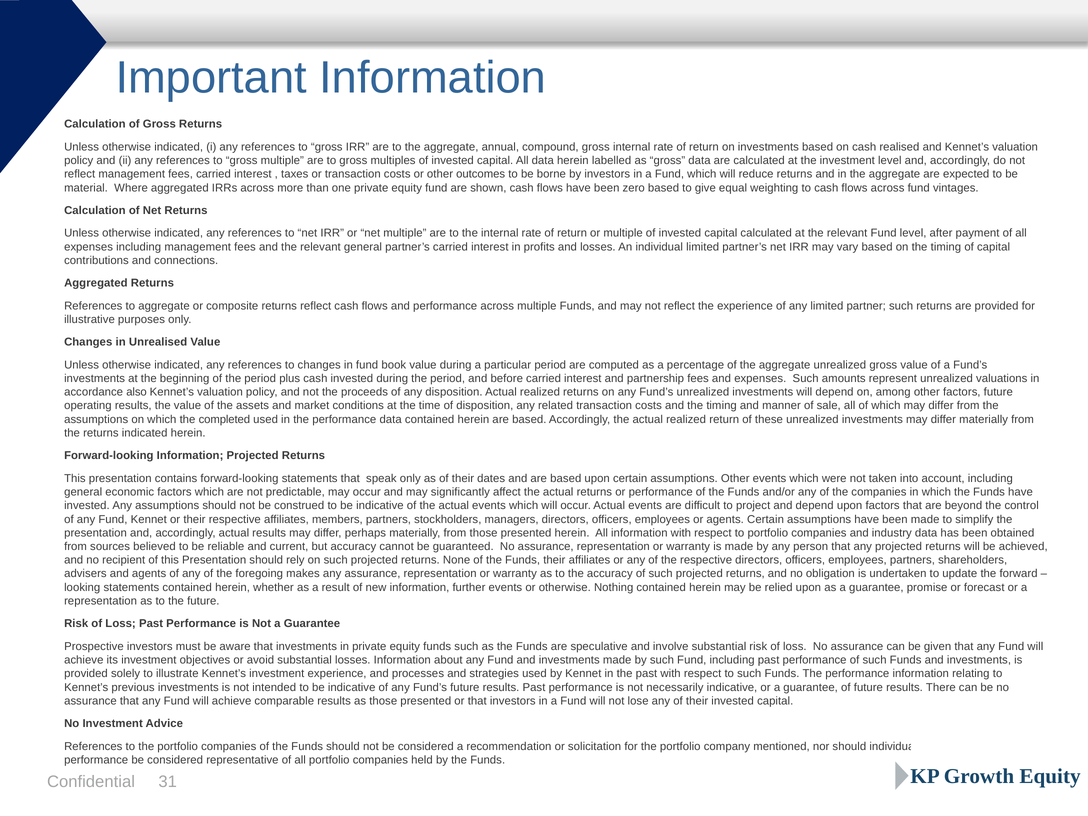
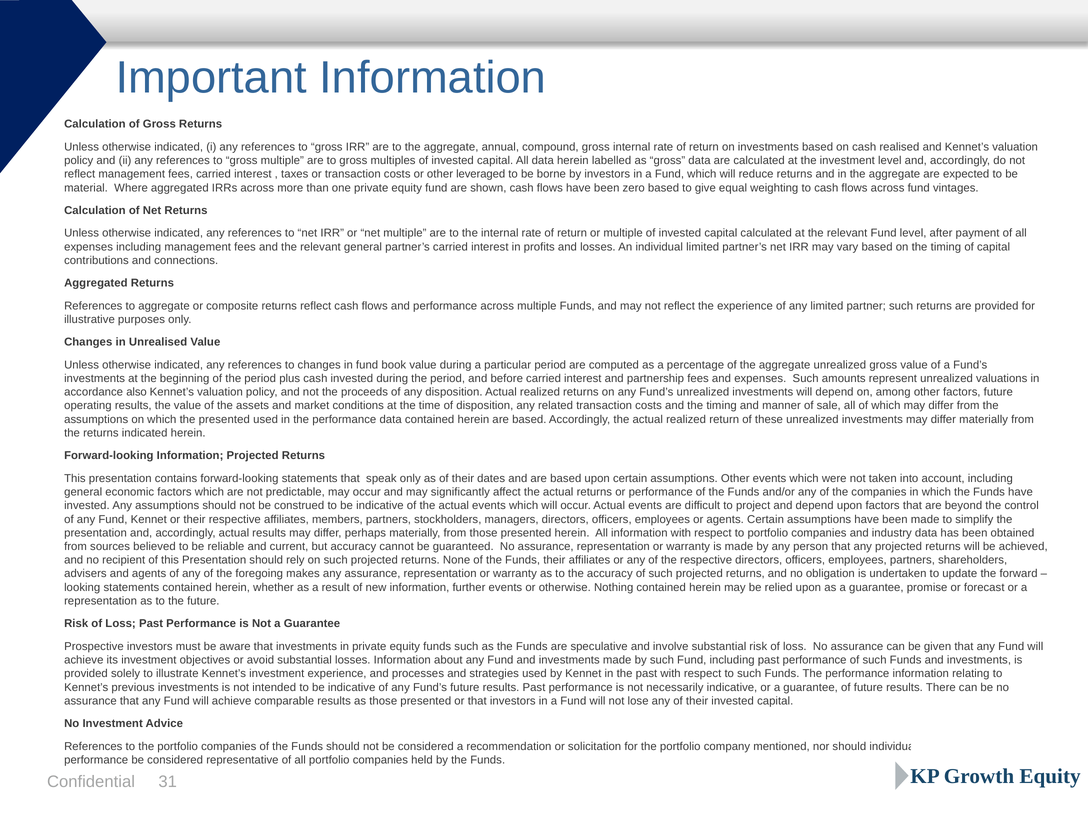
outcomes: outcomes -> leveraged
the completed: completed -> presented
